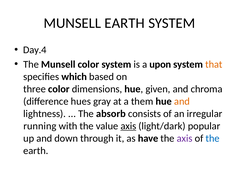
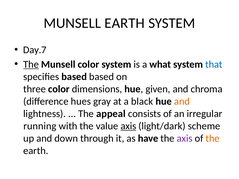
Day.4: Day.4 -> Day.7
The at (31, 64) underline: none -> present
upon: upon -> what
that colour: orange -> blue
specifies which: which -> based
them: them -> black
absorb: absorb -> appeal
popular: popular -> scheme
the at (213, 139) colour: blue -> orange
